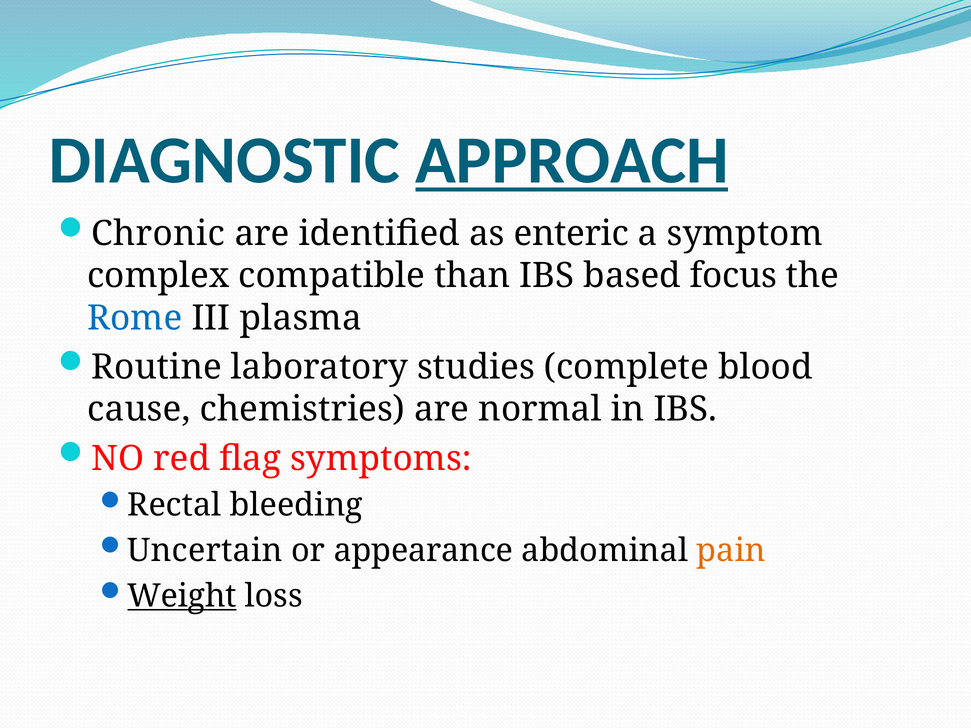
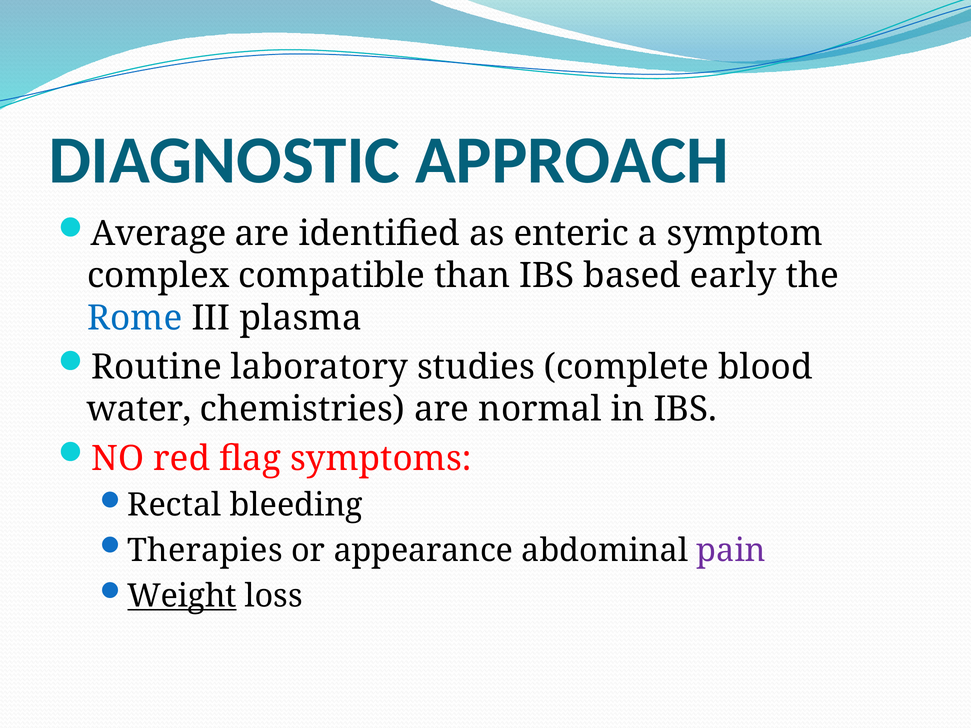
APPROACH underline: present -> none
Chronic: Chronic -> Average
focus: focus -> early
cause: cause -> water
Uncertain: Uncertain -> Therapies
pain colour: orange -> purple
